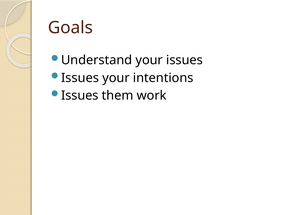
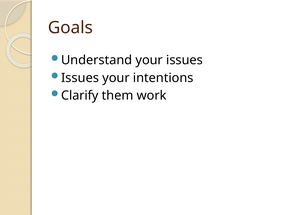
Issues at (80, 96): Issues -> Clarify
